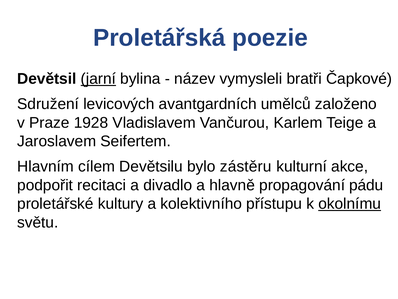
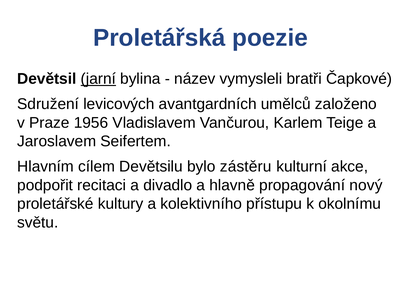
1928: 1928 -> 1956
pádu: pádu -> nový
okolnímu underline: present -> none
